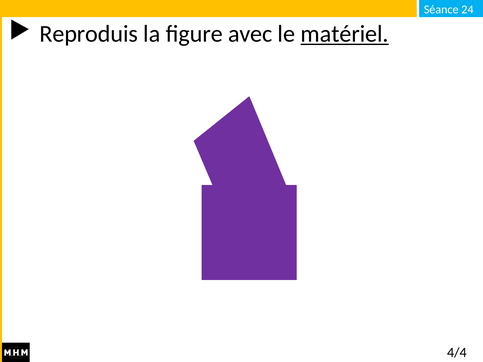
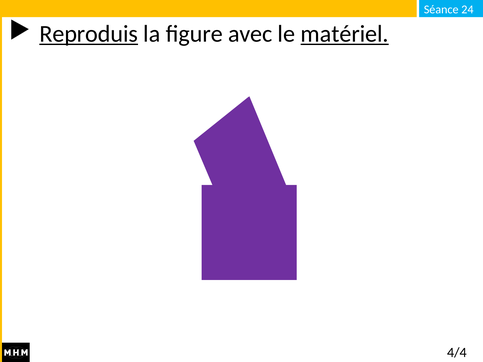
Reproduis underline: none -> present
